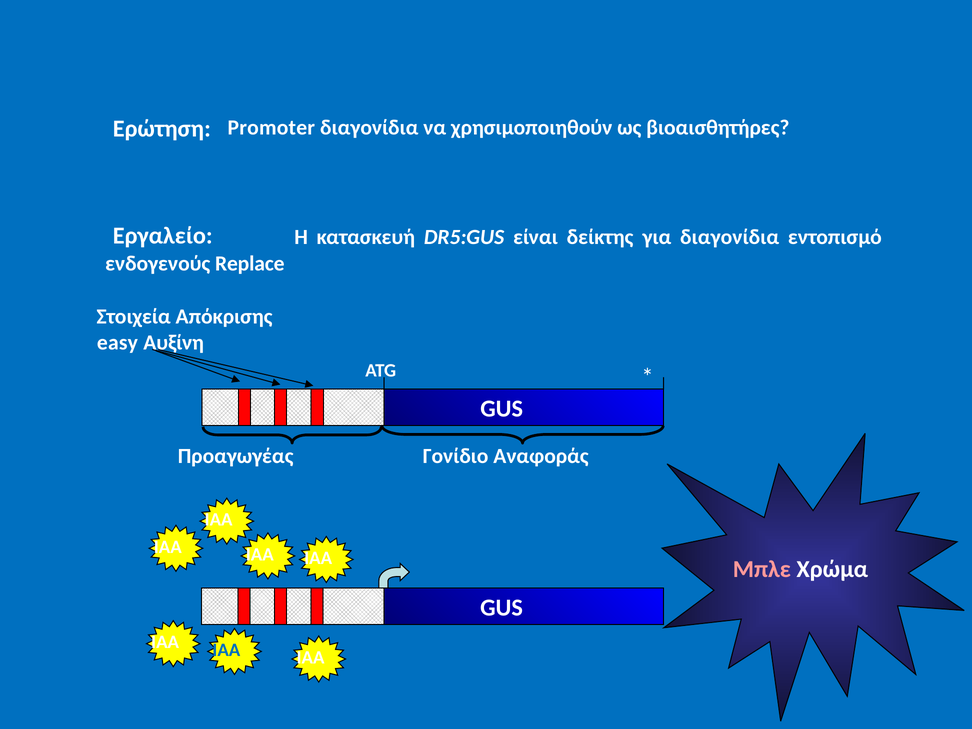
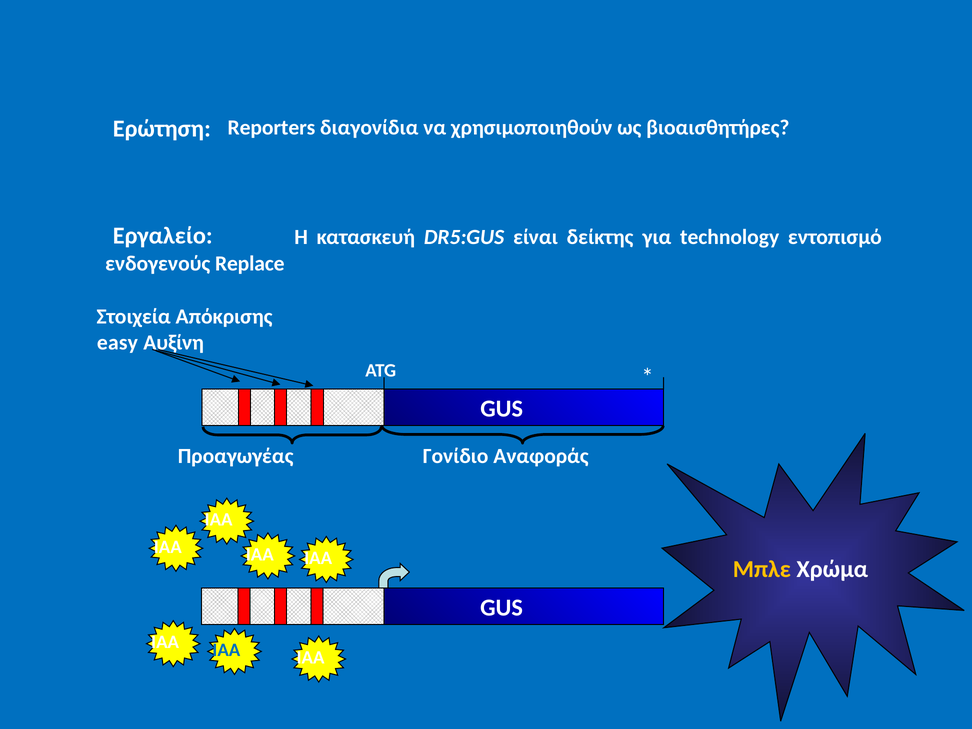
Promoter: Promoter -> Reporters
διαγονίδια at (730, 237): διαγονίδια -> technology
Μπλε colour: pink -> yellow
